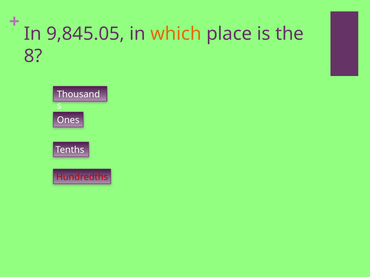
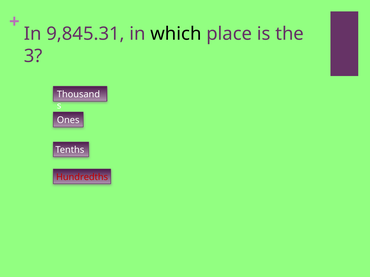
9,845.05: 9,845.05 -> 9,845.31
which colour: orange -> black
8: 8 -> 3
